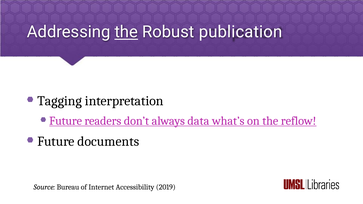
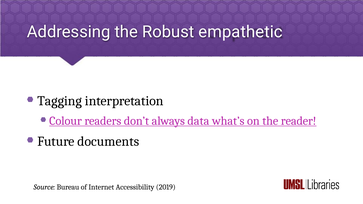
the at (126, 32) underline: present -> none
publication: publication -> empathetic
Future at (66, 121): Future -> Colour
reflow: reflow -> reader
